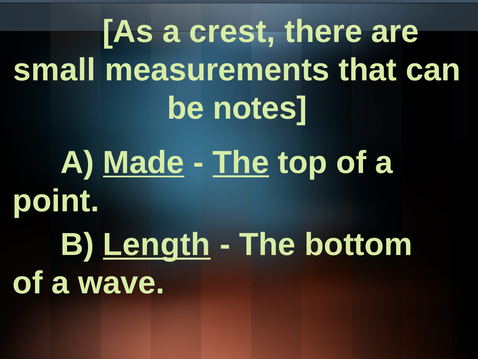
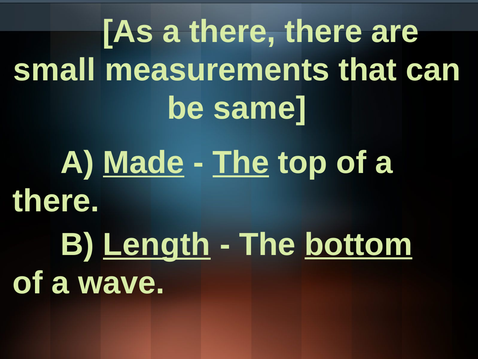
As a crest: crest -> there
notes: notes -> same
point at (56, 201): point -> there
bottom underline: none -> present
